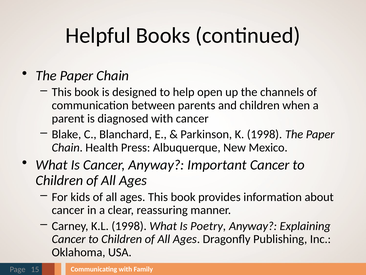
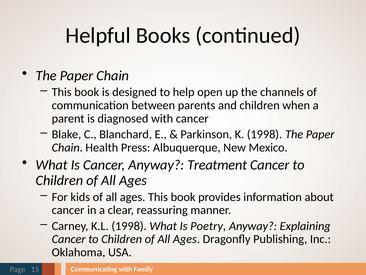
Important: Important -> Treatment
